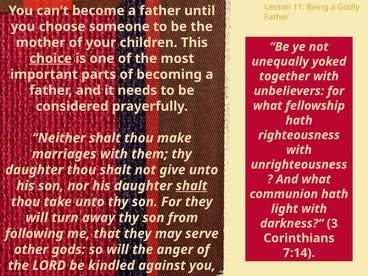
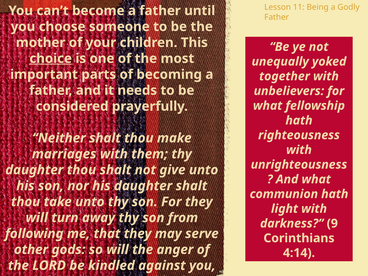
shalt at (191, 186) underline: present -> none
3: 3 -> 9
7:14: 7:14 -> 4:14
